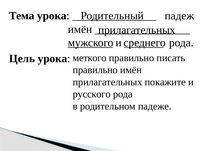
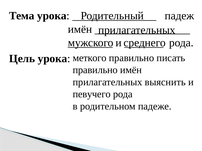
покажите: покажите -> выяснить
русского: русского -> певучего
